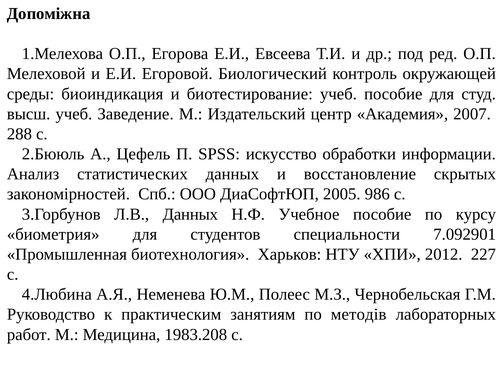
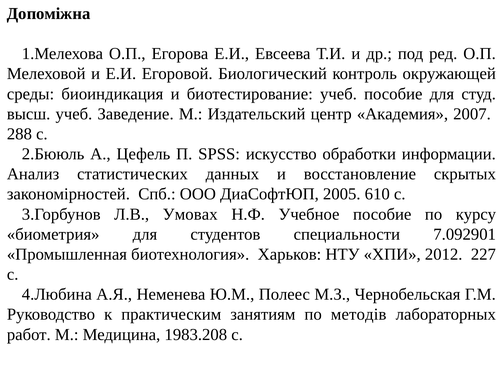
986: 986 -> 610
Л.В Данных: Данных -> Умовах
